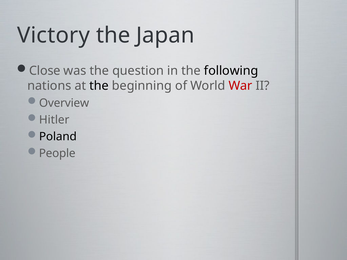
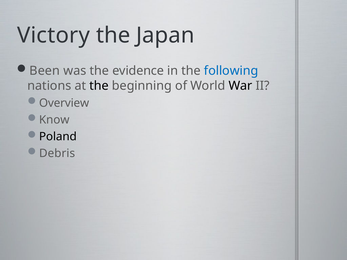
Close: Close -> Been
question: question -> evidence
following colour: black -> blue
War colour: red -> black
Hitler: Hitler -> Know
People: People -> Debris
